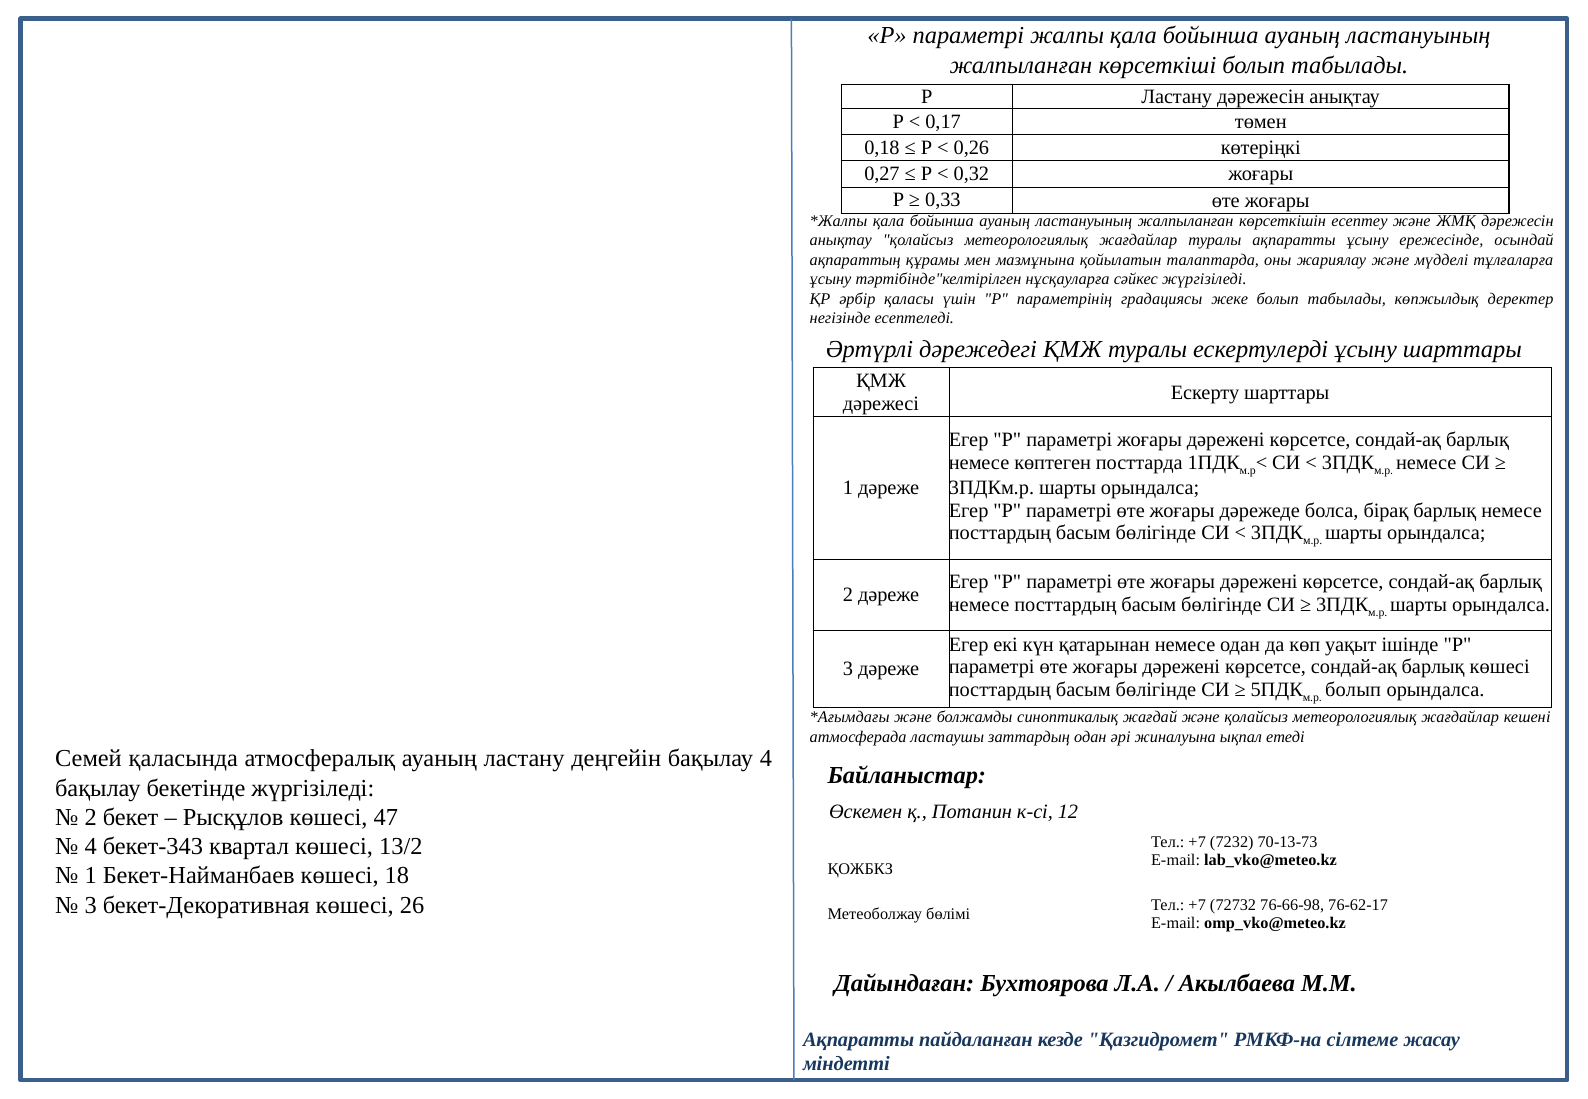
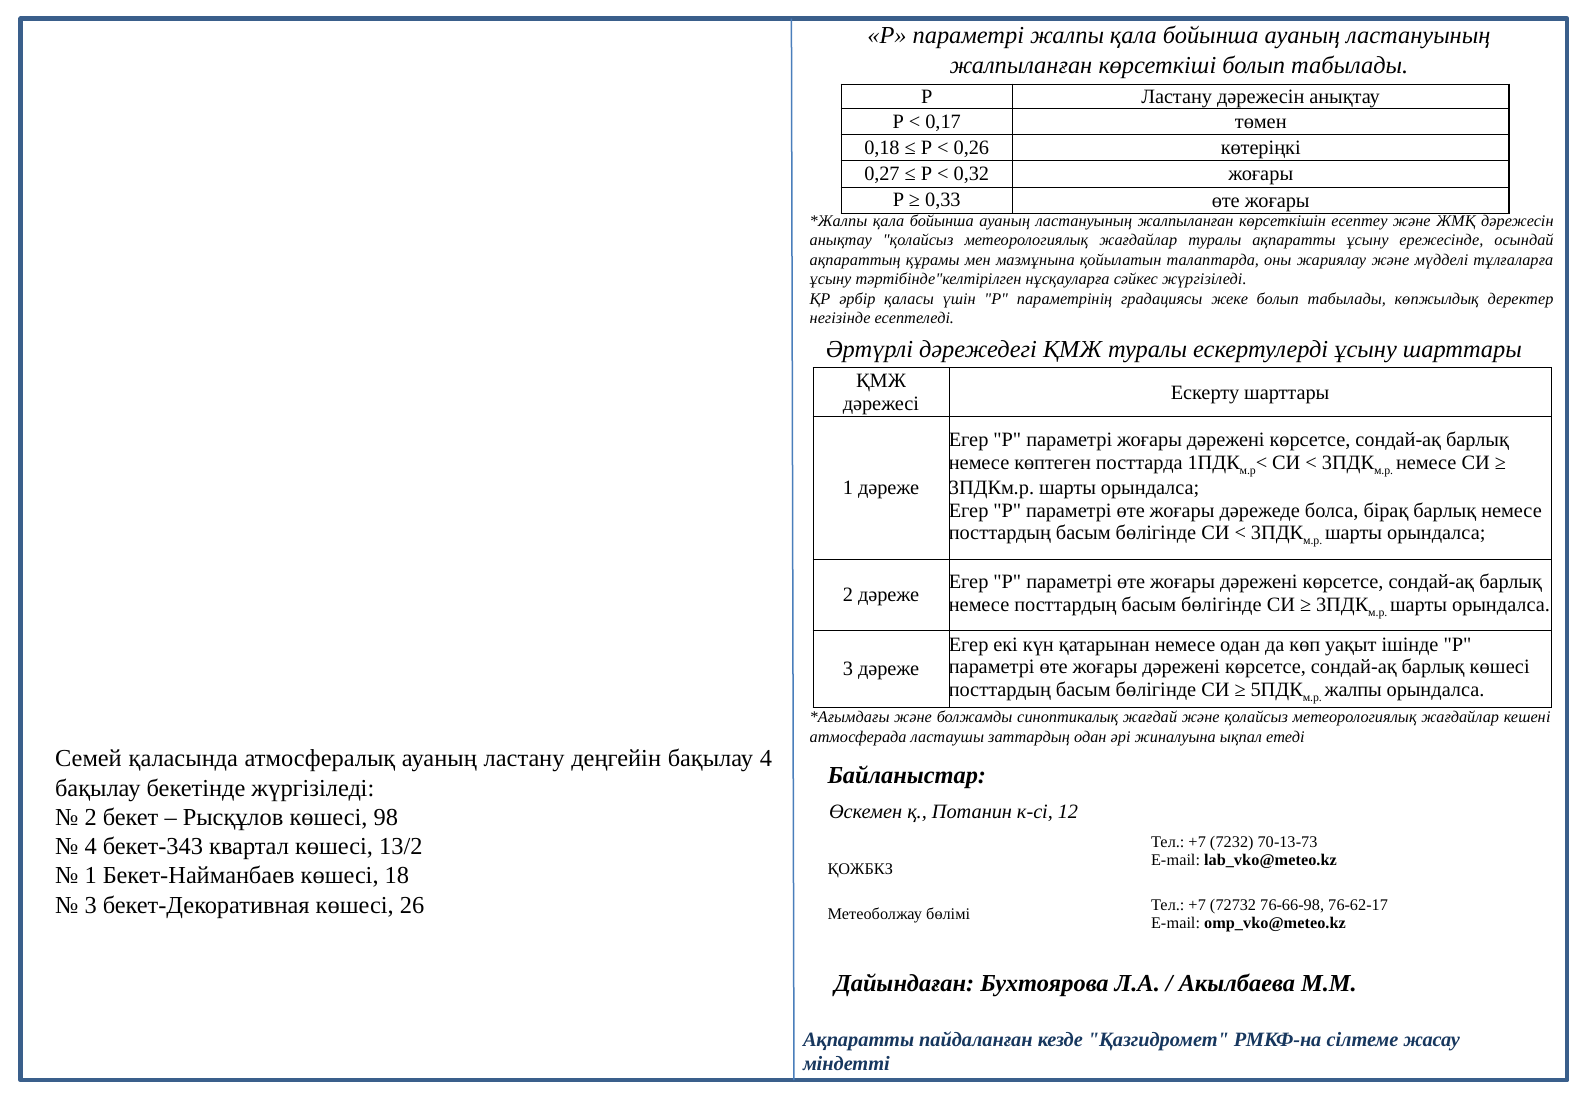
болып at (1353, 690): болып -> жалпы
47: 47 -> 98
